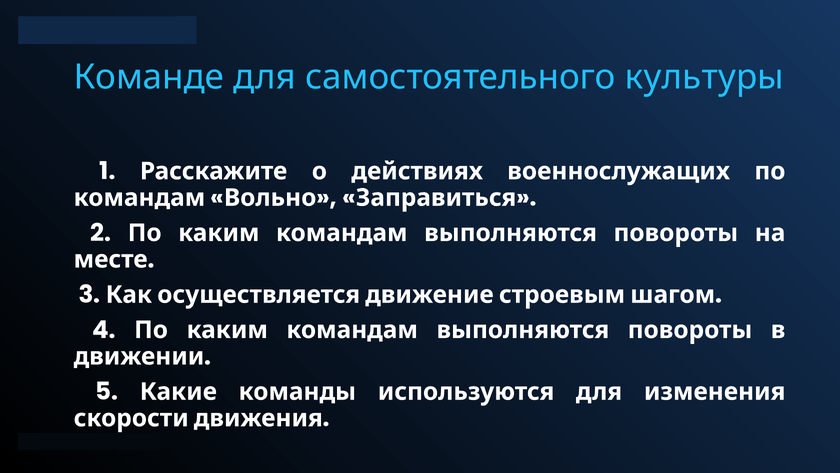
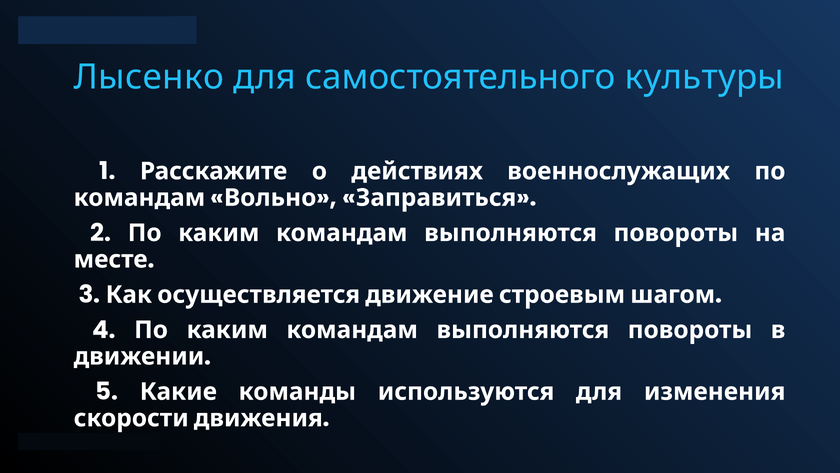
Команде: Команде -> Лысенко
